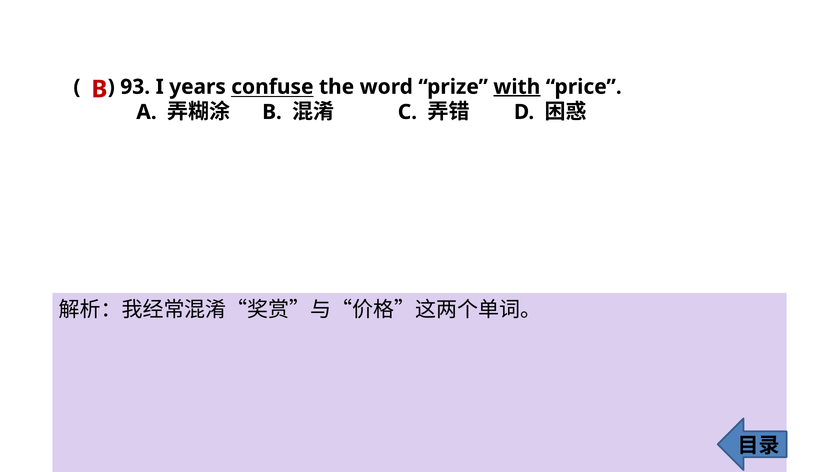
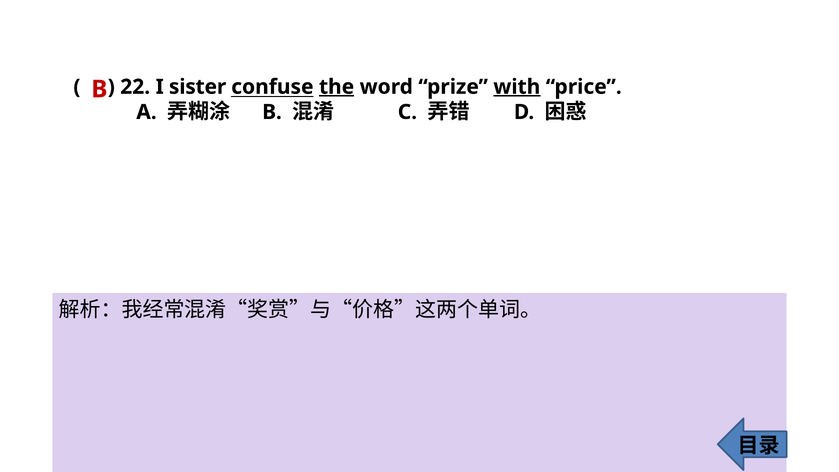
93: 93 -> 22
years: years -> sister
the underline: none -> present
